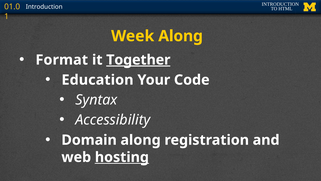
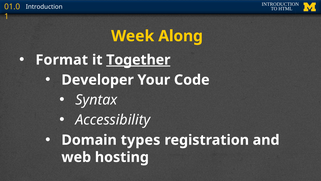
Education: Education -> Developer
Domain along: along -> types
hosting underline: present -> none
